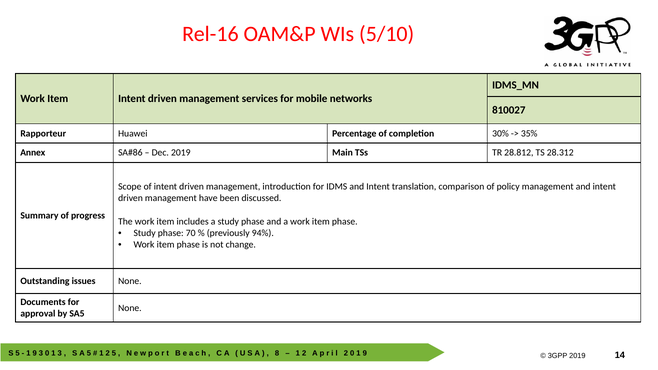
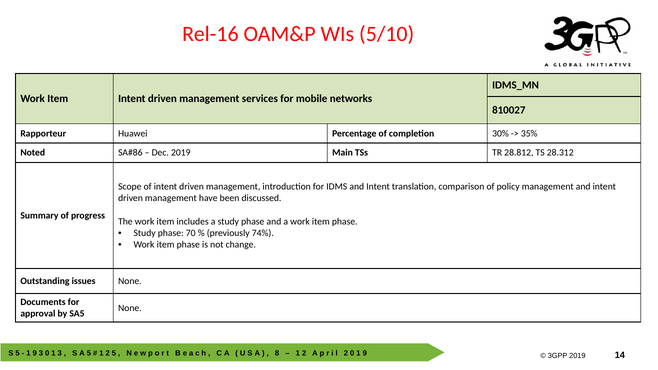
Annex: Annex -> Noted
94%: 94% -> 74%
